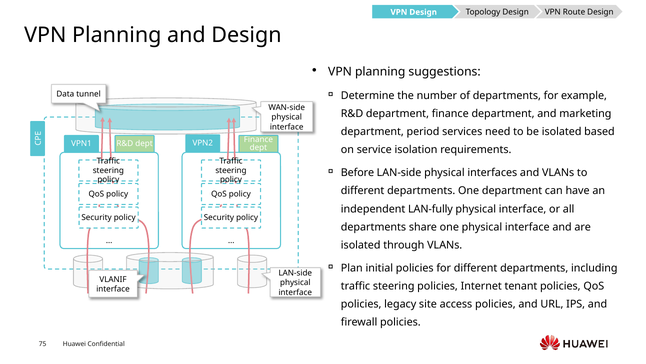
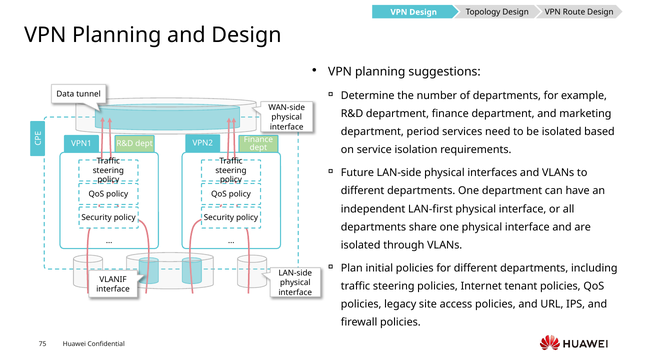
Before: Before -> Future
LAN-fully: LAN-fully -> LAN-first
